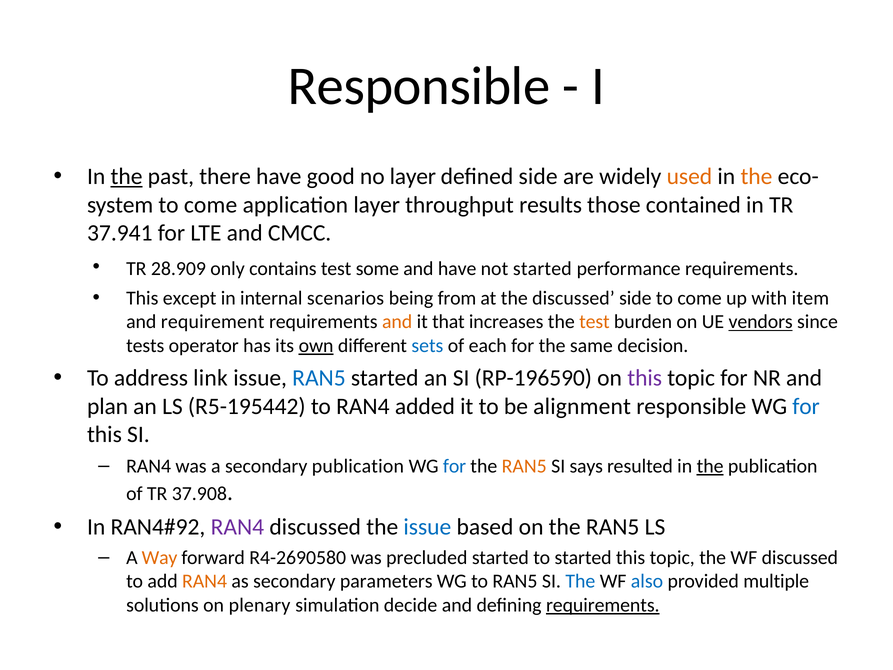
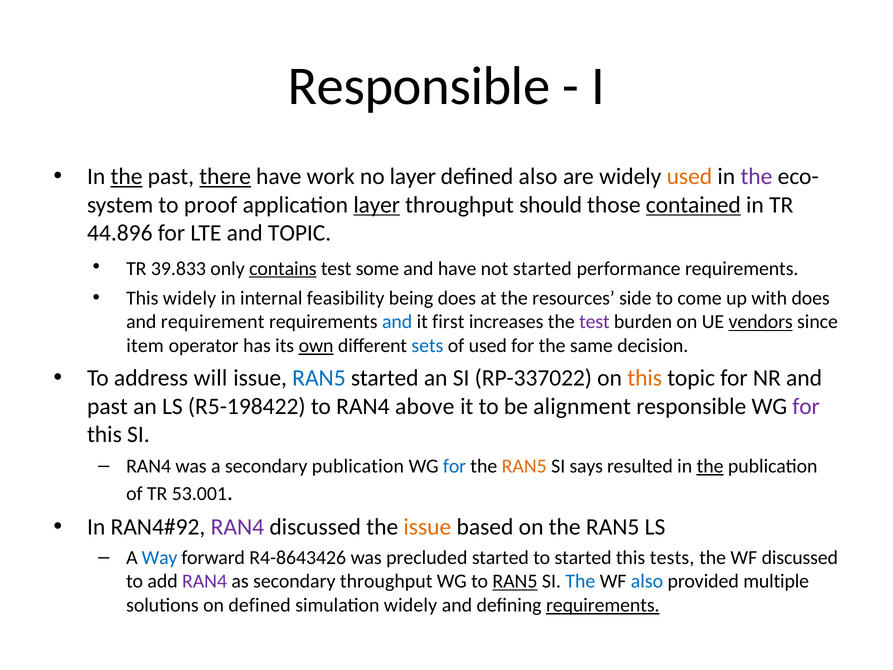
there underline: none -> present
good: good -> work
defined side: side -> also
the at (756, 177) colour: orange -> purple
come at (211, 205): come -> proof
layer at (377, 205) underline: none -> present
results: results -> should
contained underline: none -> present
37.941: 37.941 -> 44.896
and CMCC: CMCC -> TOPIC
28.909: 28.909 -> 39.833
contains underline: none -> present
This except: except -> widely
scenarios: scenarios -> feasibility
being from: from -> does
the discussed: discussed -> resources
with item: item -> does
and at (397, 322) colour: orange -> blue
that: that -> first
test at (594, 322) colour: orange -> purple
tests: tests -> item
of each: each -> used
link: link -> will
RP-196590: RP-196590 -> RP-337022
this at (645, 378) colour: purple -> orange
plan at (108, 406): plan -> past
R5-195442: R5-195442 -> R5-198422
added: added -> above
for at (806, 406) colour: blue -> purple
37.908: 37.908 -> 53.001
issue at (427, 527) colour: blue -> orange
Way colour: orange -> blue
R4-2690580: R4-2690580 -> R4-8643426
topic at (672, 557): topic -> tests
RAN4 at (205, 581) colour: orange -> purple
secondary parameters: parameters -> throughput
RAN5 at (515, 581) underline: none -> present
on plenary: plenary -> defined
simulation decide: decide -> widely
